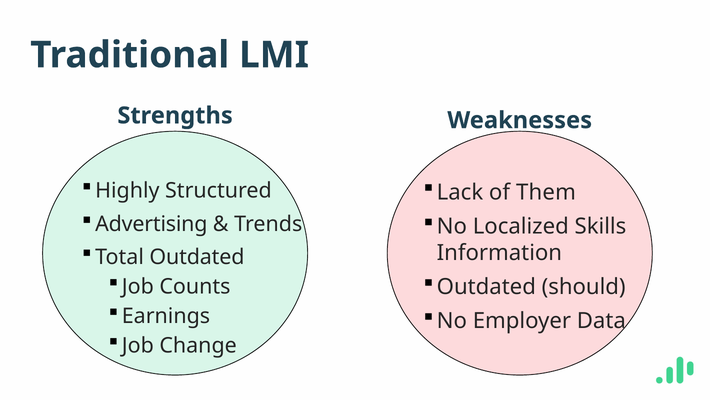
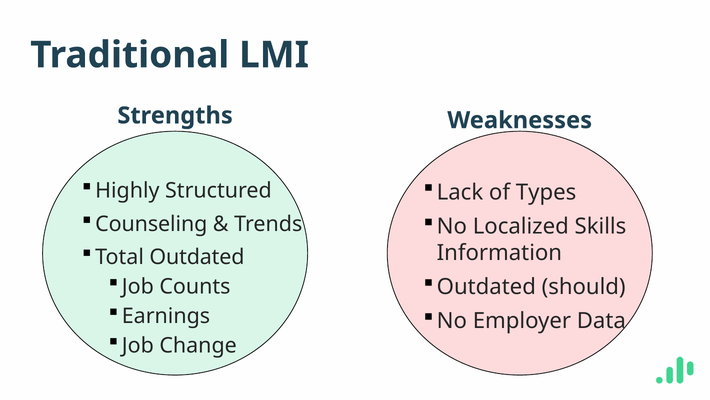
Them: Them -> Types
Advertising: Advertising -> Counseling
